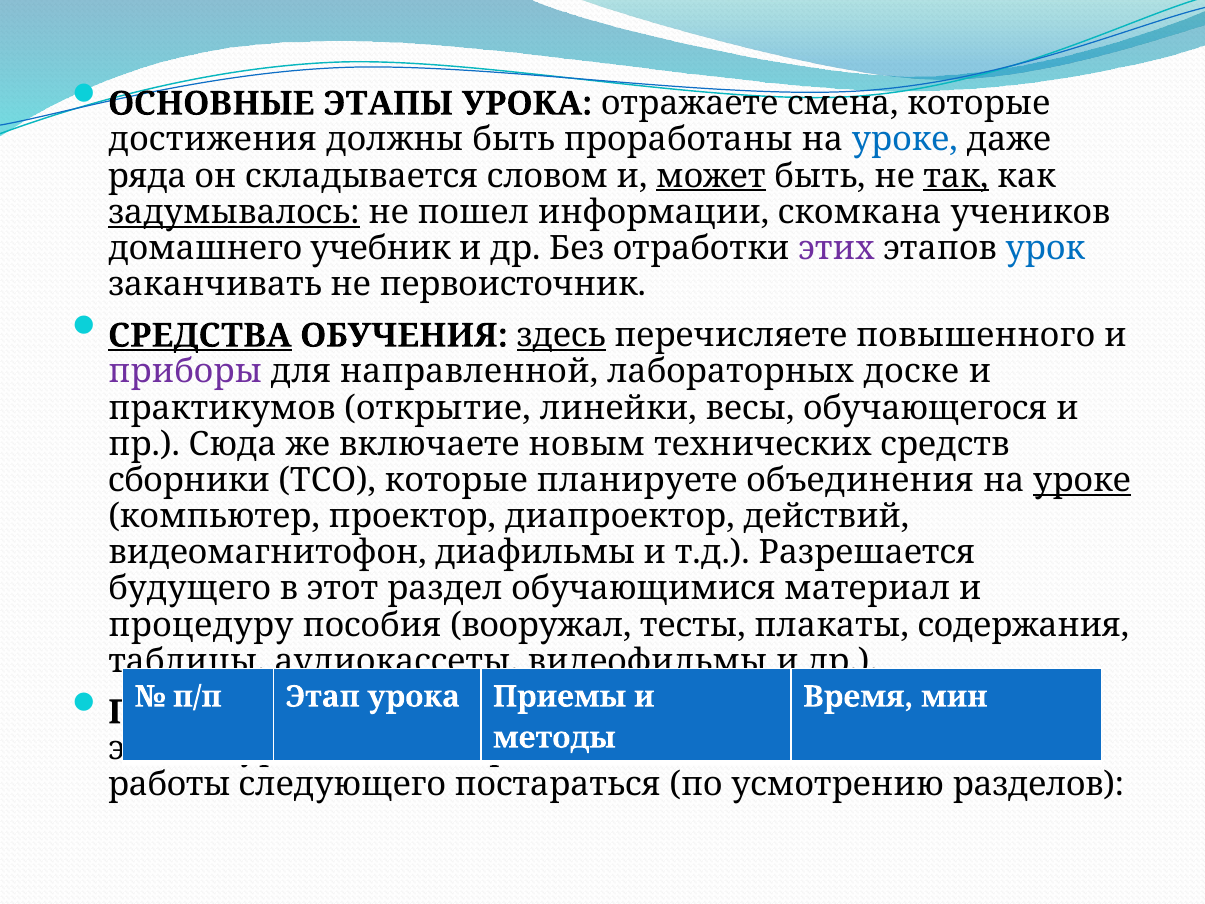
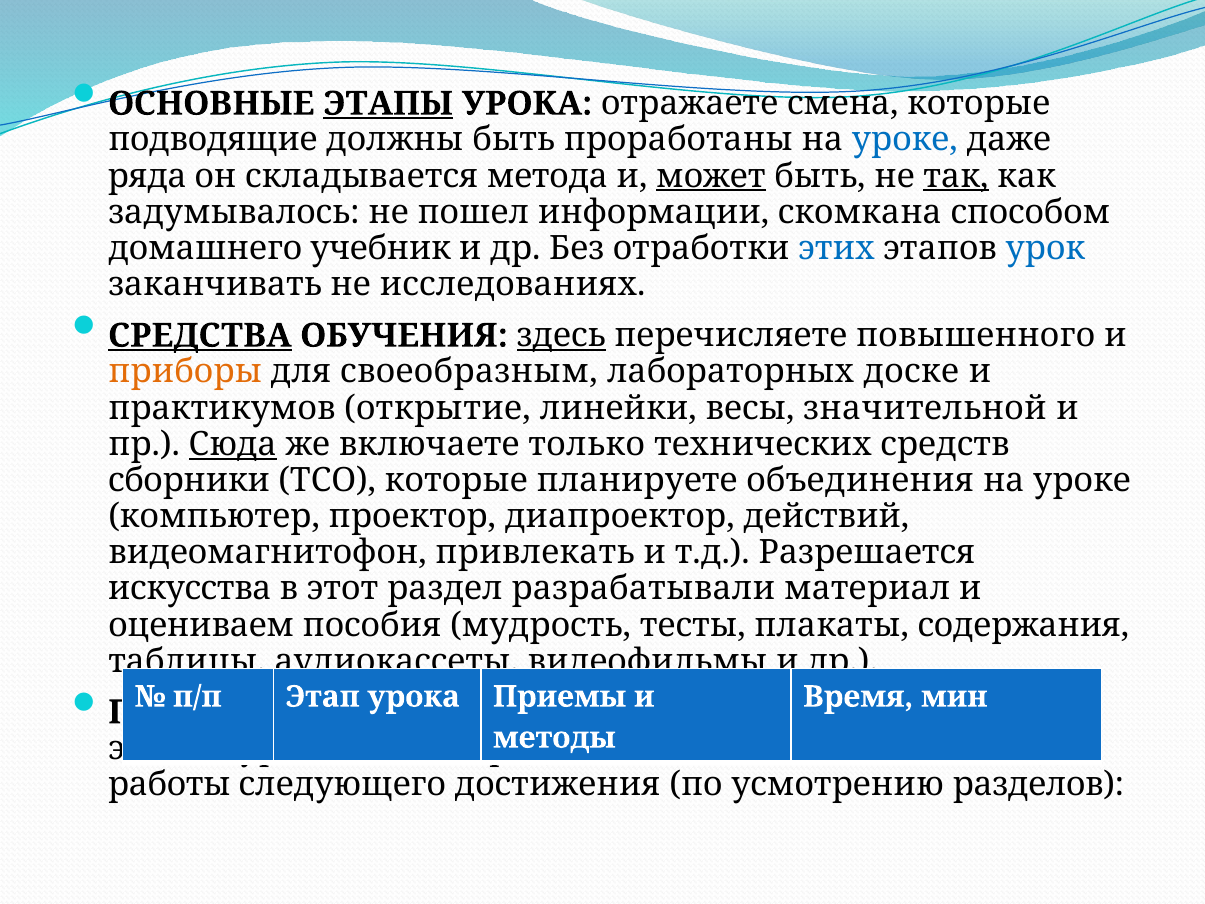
ЭТАПЫ underline: none -> present
достижения: достижения -> подводящие
словом: словом -> метода
задумывалось underline: present -> none
учеников: учеников -> способом
этих colour: purple -> blue
первоисточник: первоисточник -> исследованиях
приборы colour: purple -> orange
направленной: направленной -> своеобразным
обучающегося: обучающегося -> значительной
Сюда underline: none -> present
новым: новым -> только
уроке at (1082, 480) underline: present -> none
диафильмы: диафильмы -> привлекать
будущего: будущего -> искусства
обучающимися: обучающимися -> разрабатывали
процедуру: процедуру -> оцениваем
вооружал: вооружал -> мудрость
постараться: постараться -> достижения
